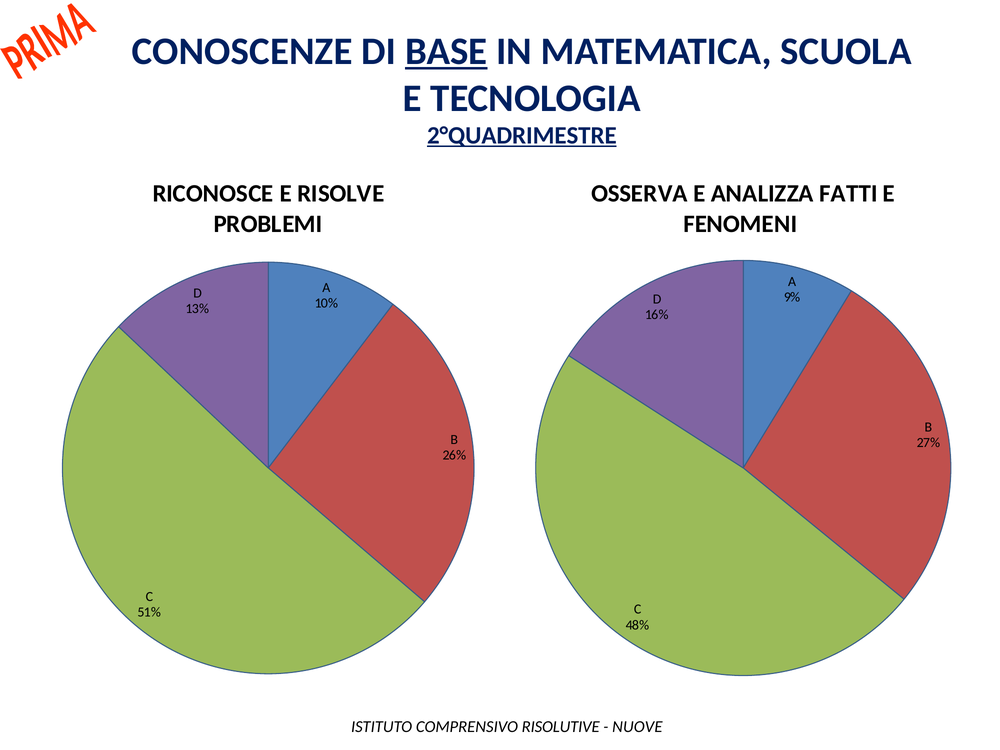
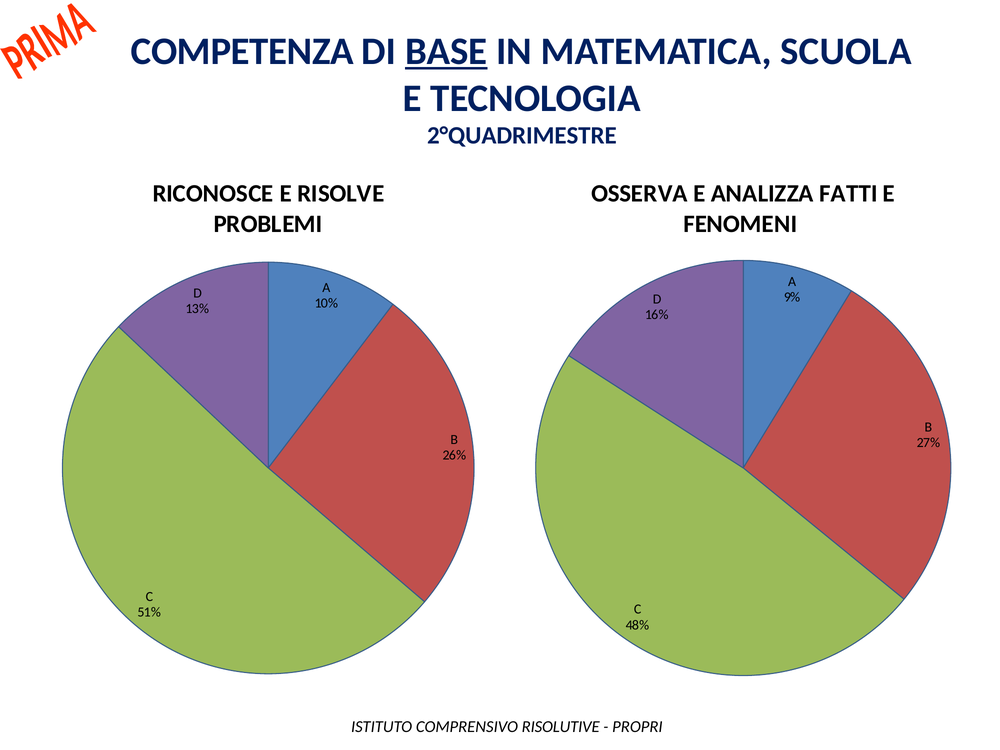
CONOSCENZE: CONOSCENZE -> COMPETENZA
2°QUADRIMESTRE underline: present -> none
NUOVE: NUOVE -> PROPRI
